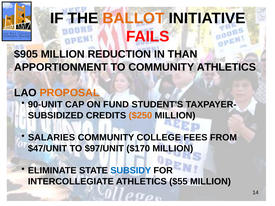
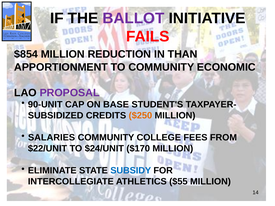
BALLOT colour: orange -> purple
$905: $905 -> $854
COMMUNITY ATHLETICS: ATHLETICS -> ECONOMIC
PROPOSAL colour: orange -> purple
FUND: FUND -> BASE
$47/UNIT: $47/UNIT -> $22/UNIT
$97/UNIT: $97/UNIT -> $24/UNIT
